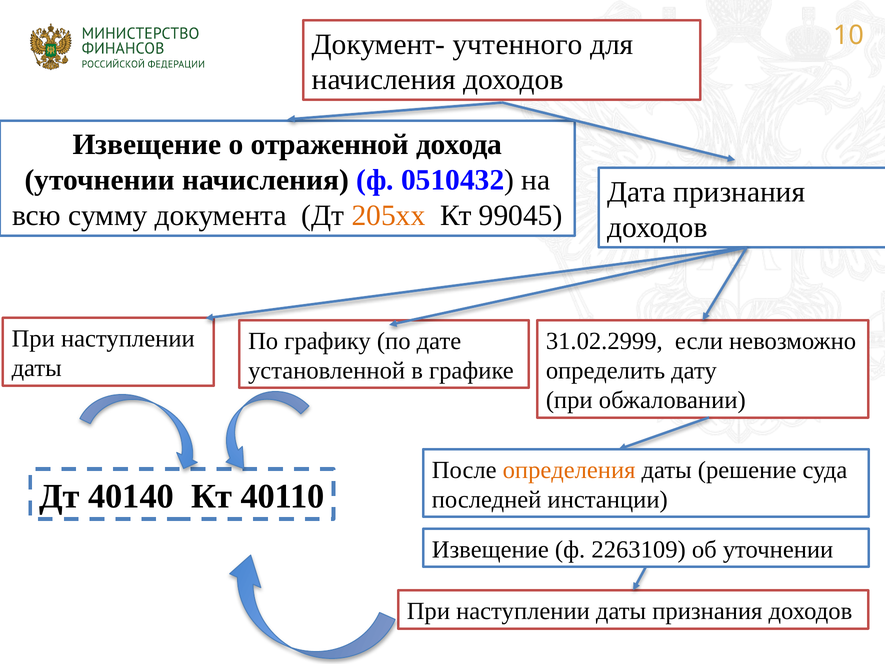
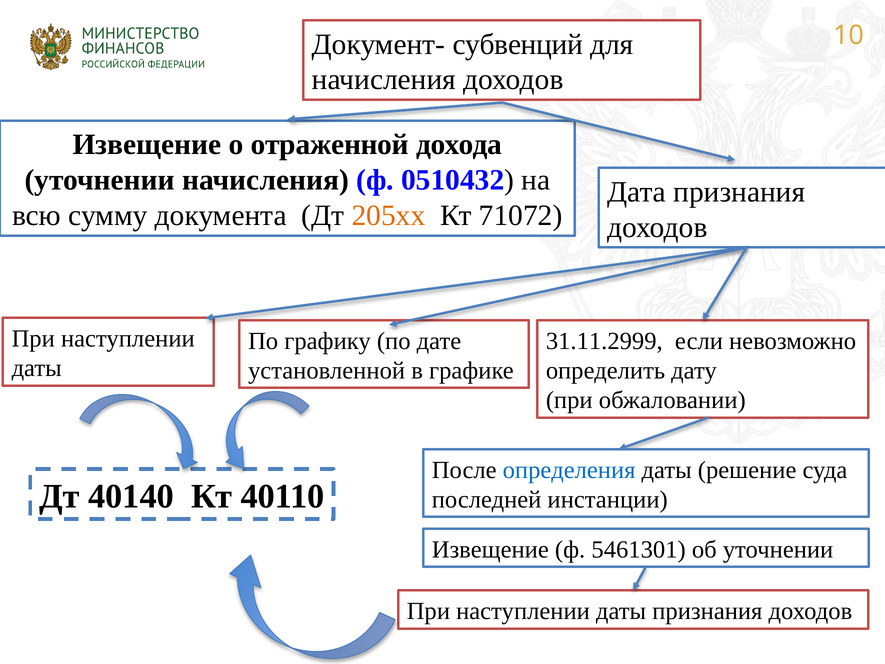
учтенного: учтенного -> субвенций
99045: 99045 -> 71072
31.02.2999: 31.02.2999 -> 31.11.2999
определения colour: orange -> blue
2263109: 2263109 -> 5461301
